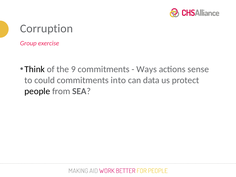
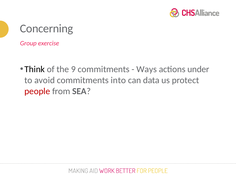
Corruption: Corruption -> Concerning
sense: sense -> under
could: could -> avoid
people colour: black -> red
